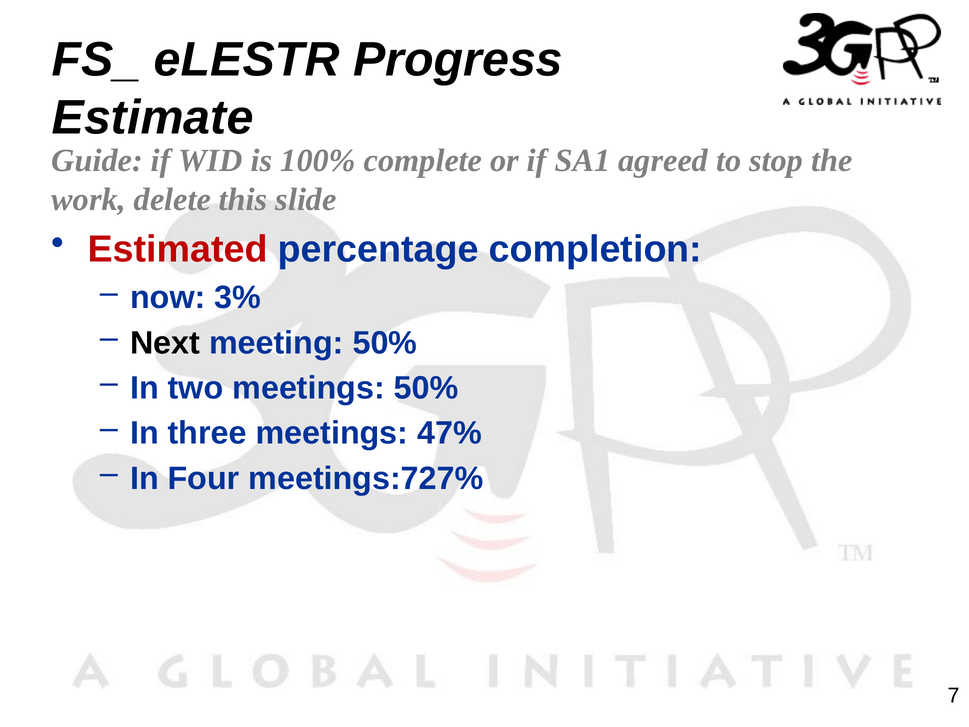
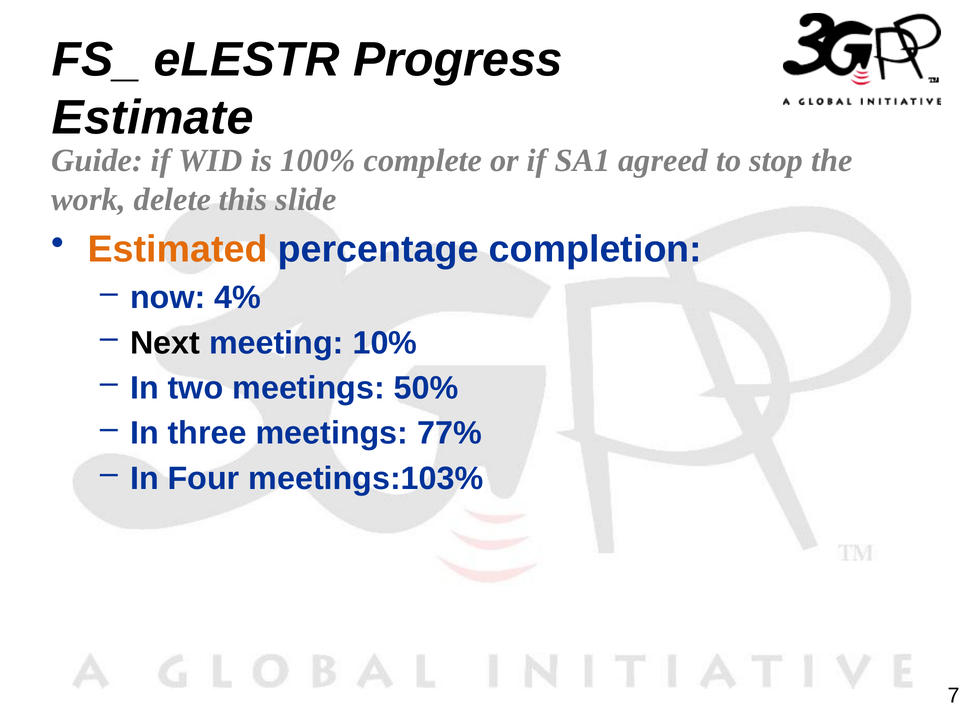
Estimated colour: red -> orange
3%: 3% -> 4%
meeting 50%: 50% -> 10%
47%: 47% -> 77%
meetings:727%: meetings:727% -> meetings:103%
